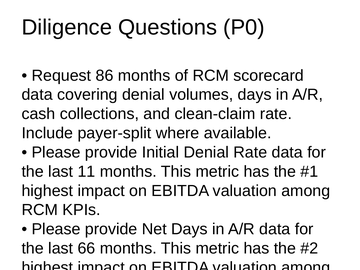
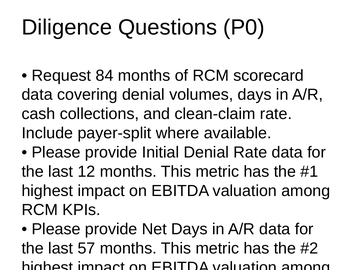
86: 86 -> 84
11: 11 -> 12
66: 66 -> 57
